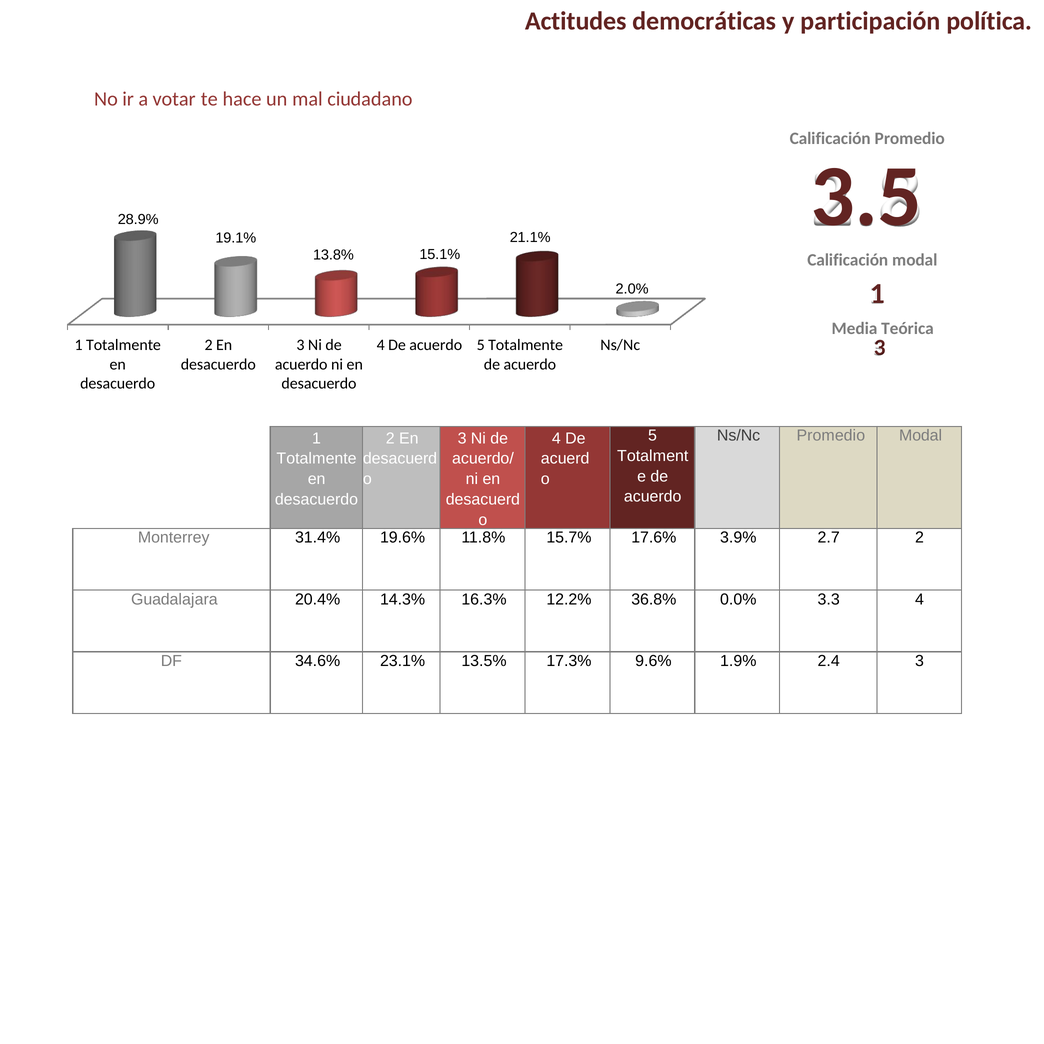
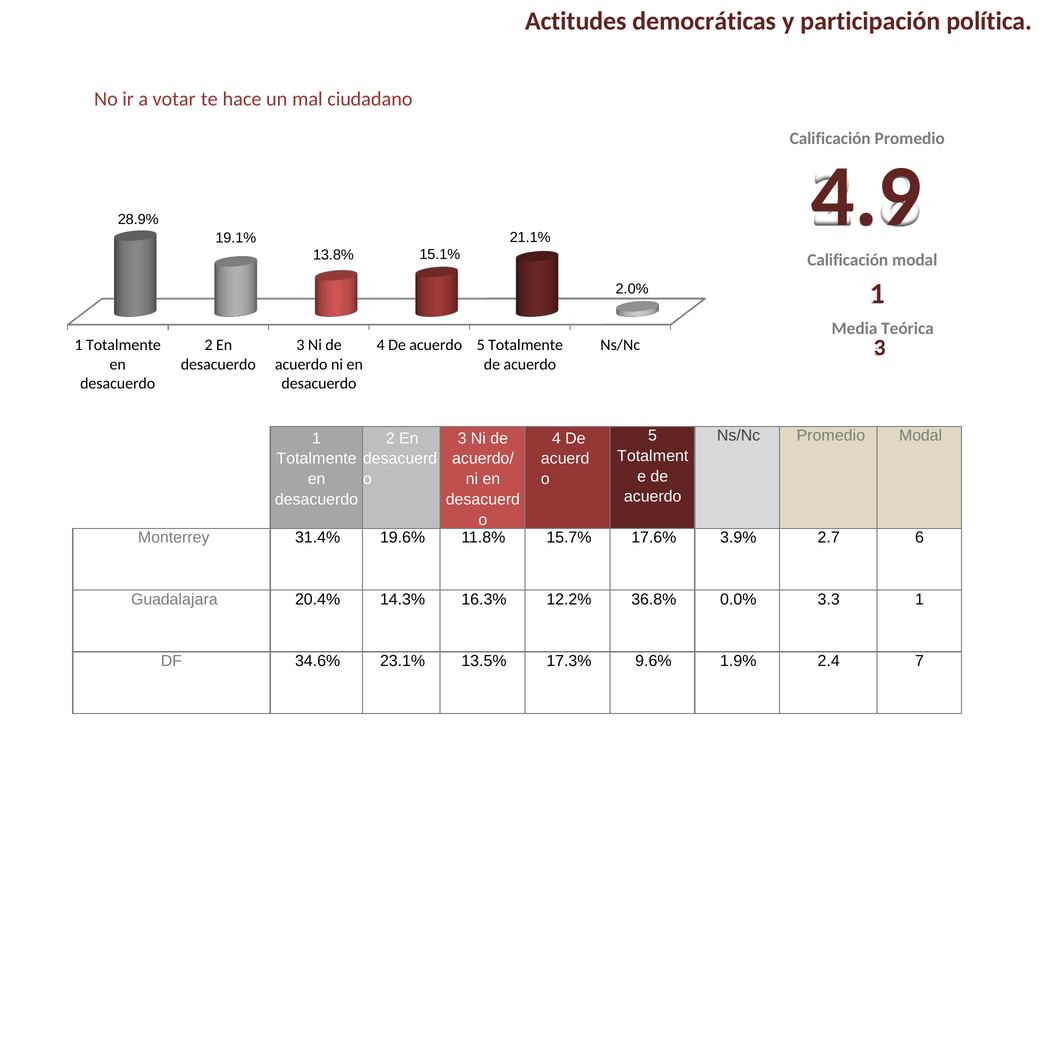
3.5: 3.5 -> 4.9
2.7 2: 2 -> 6
3.3 4: 4 -> 1
2.4 3: 3 -> 7
